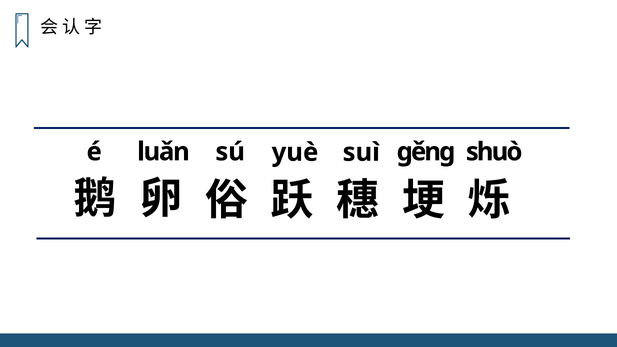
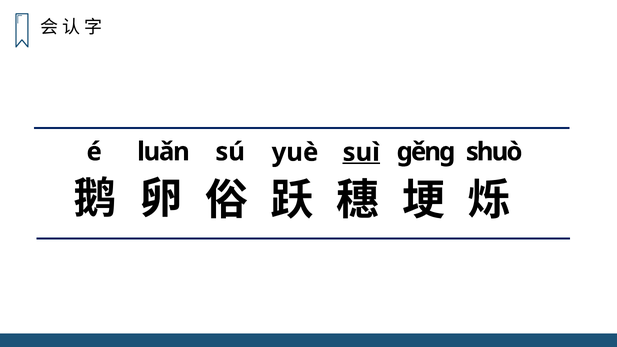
suì underline: none -> present
